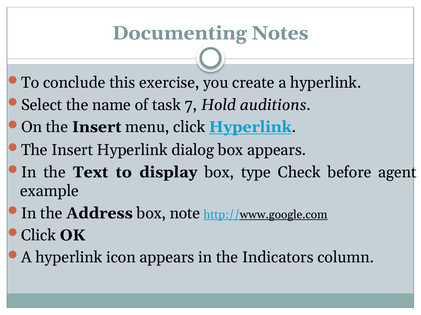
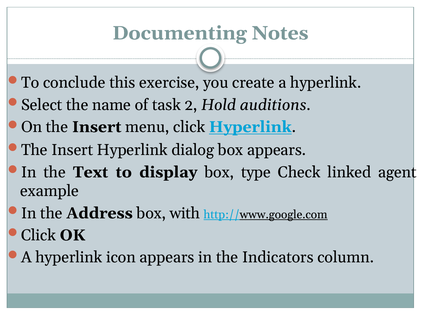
7: 7 -> 2
before: before -> linked
note: note -> with
